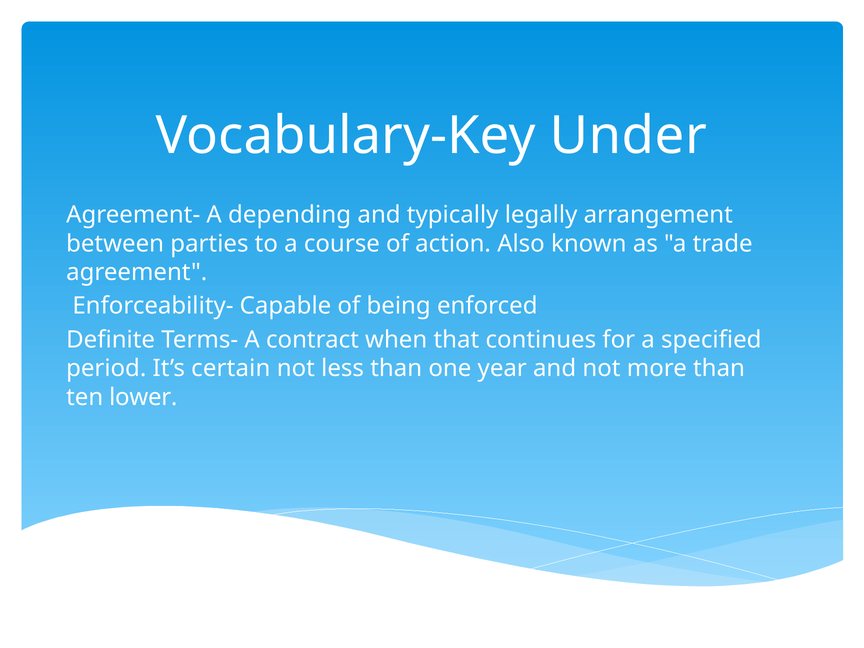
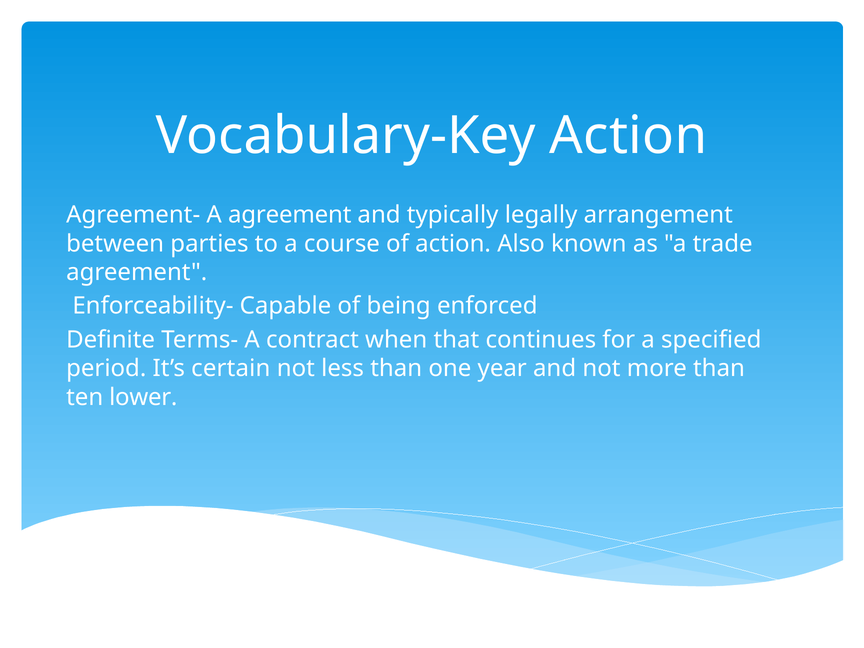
Vocabulary-Key Under: Under -> Action
A depending: depending -> agreement
